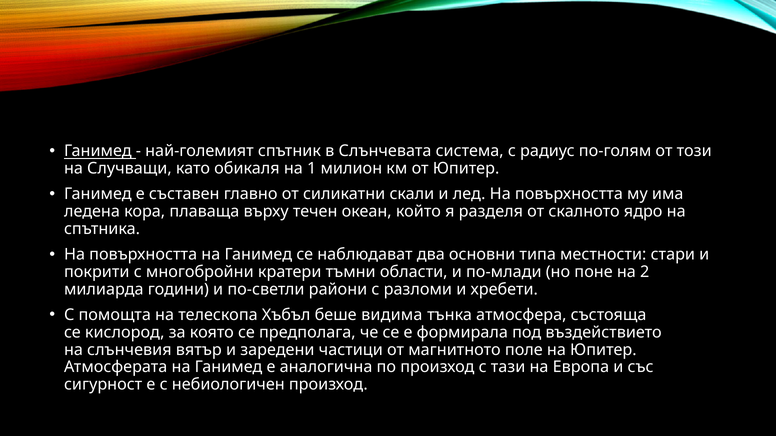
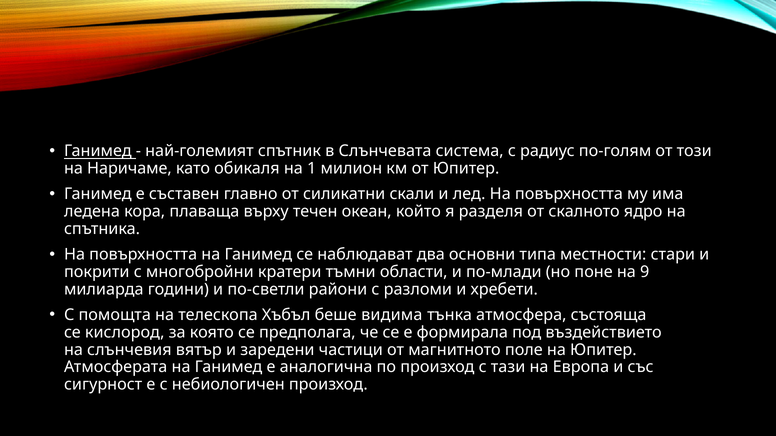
Случващи: Случващи -> Наричаме
2: 2 -> 9
